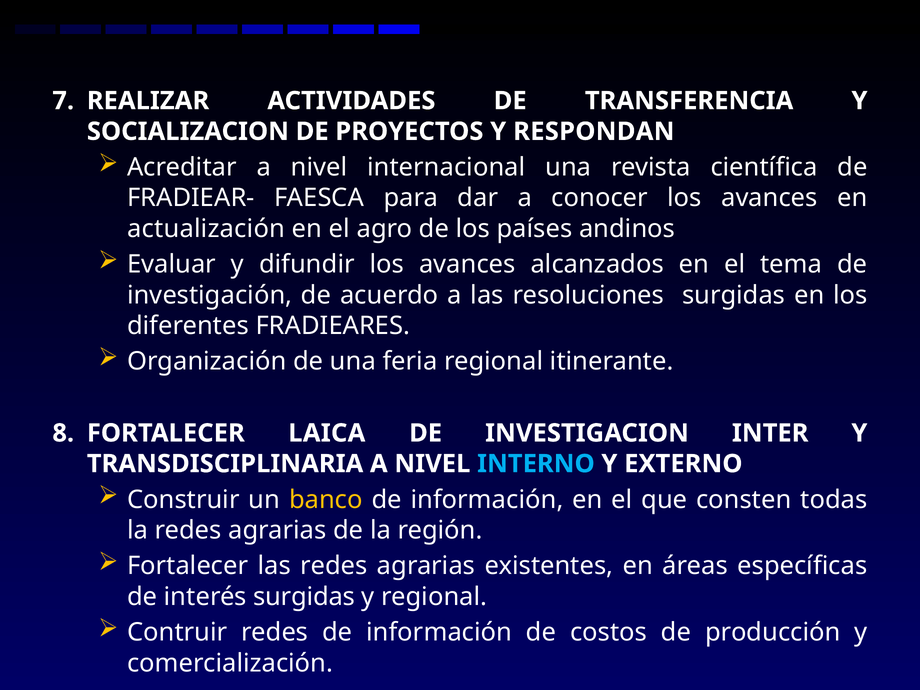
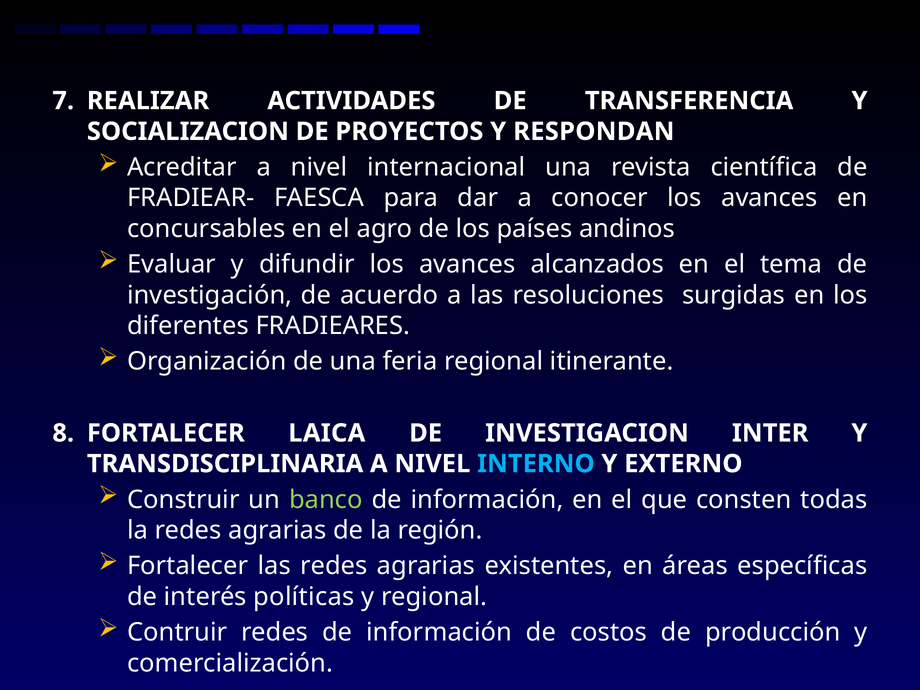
actualización: actualización -> concursables
banco colour: yellow -> light green
interés surgidas: surgidas -> políticas
